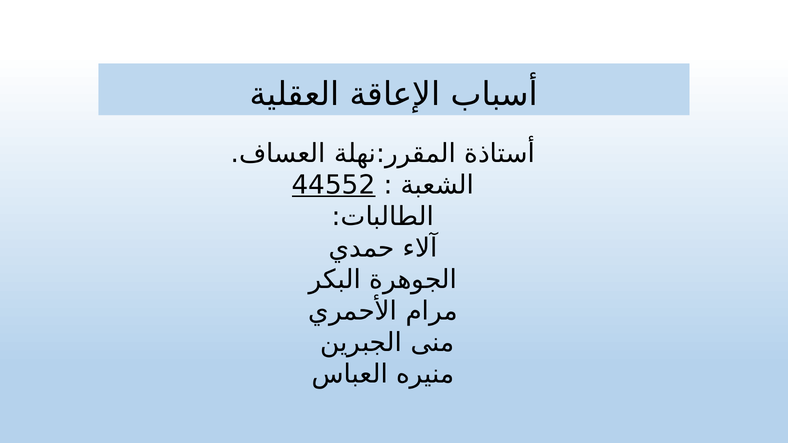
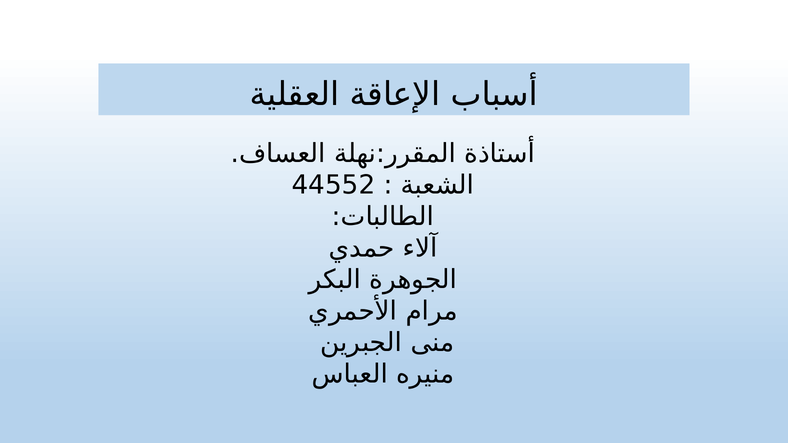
44552 underline: present -> none
